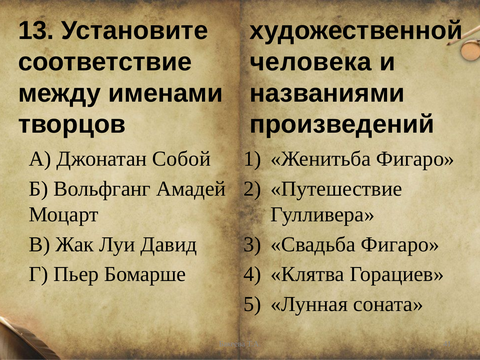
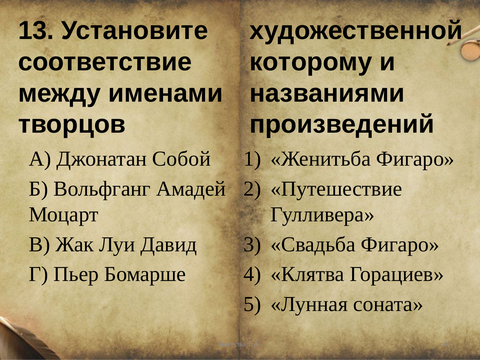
человека: человека -> которому
